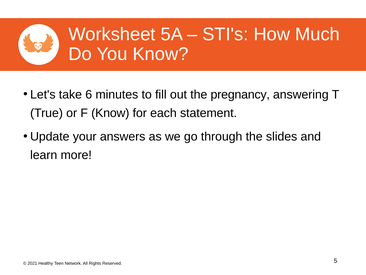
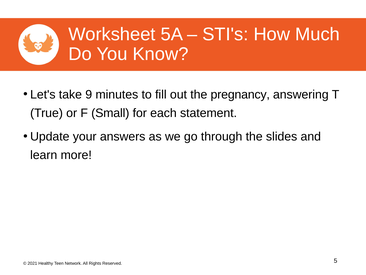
6: 6 -> 9
F Know: Know -> Small
